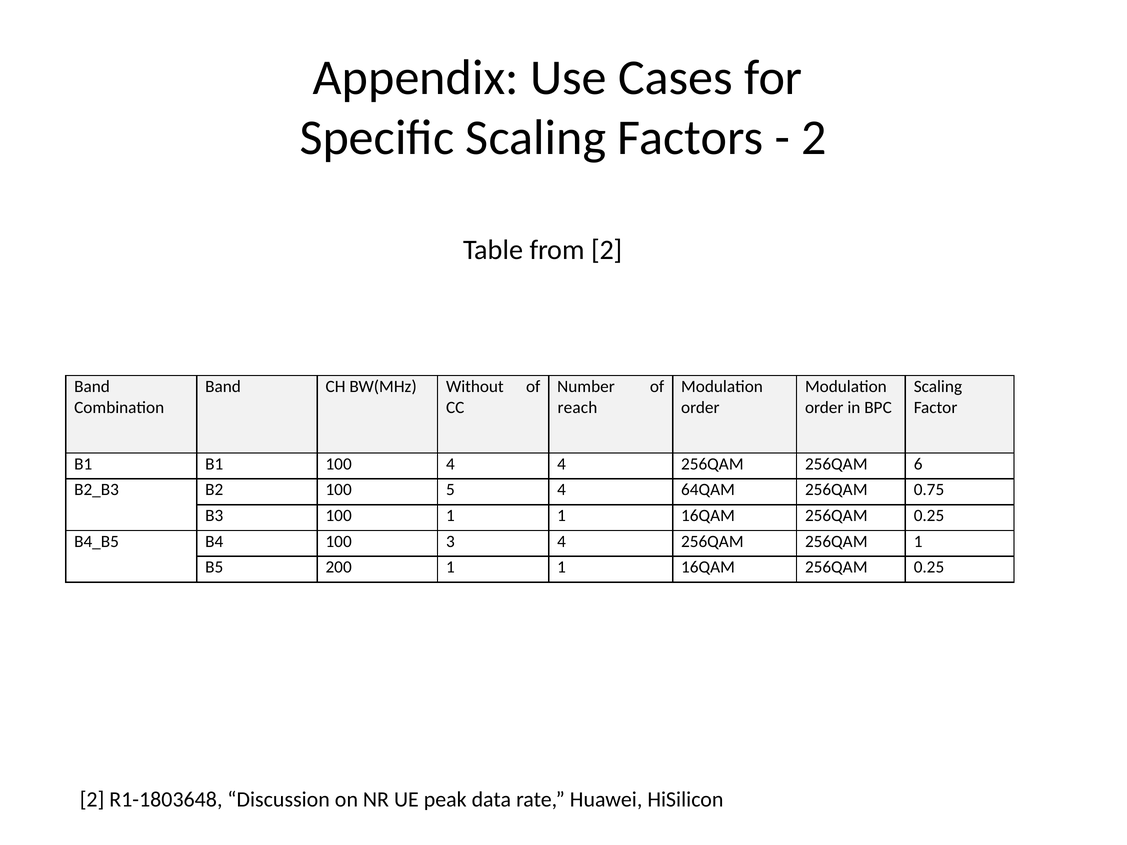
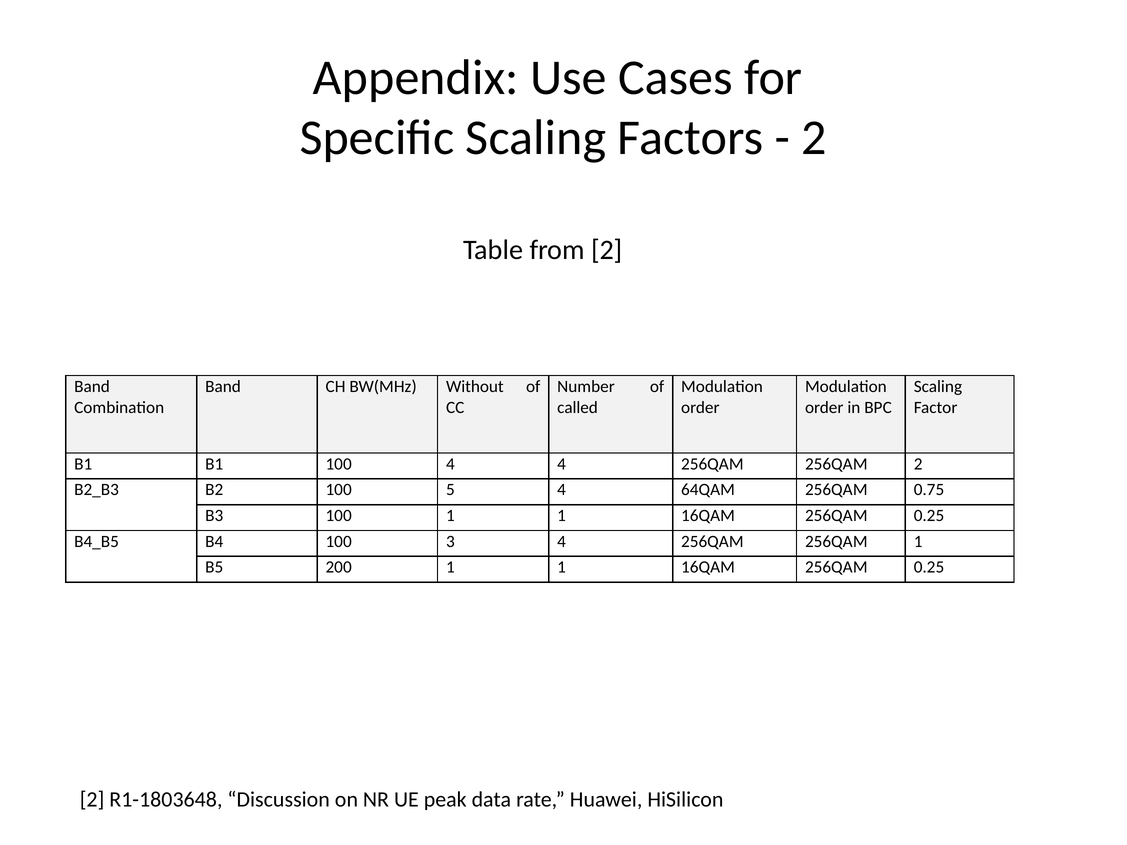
reach: reach -> called
256QAM 6: 6 -> 2
